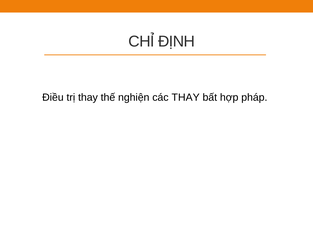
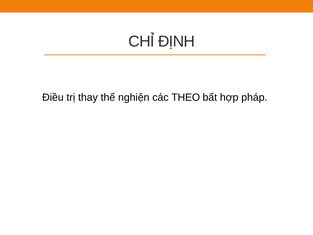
các THAY: THAY -> THEO
